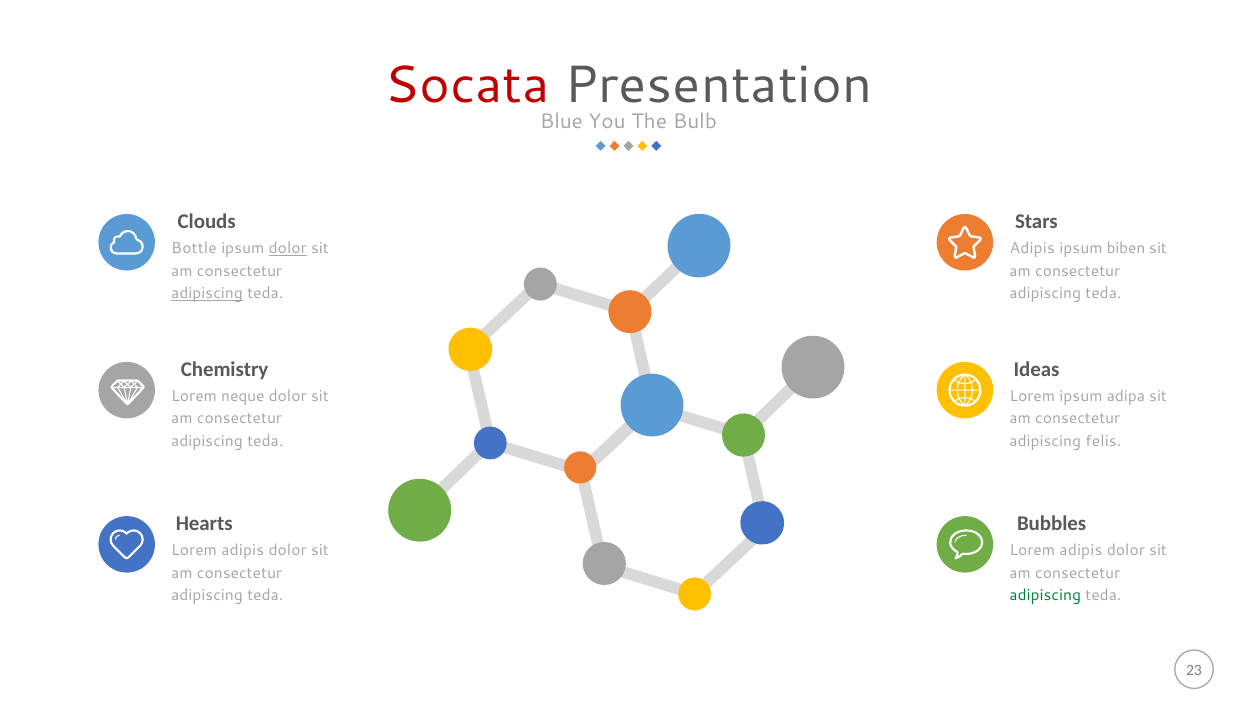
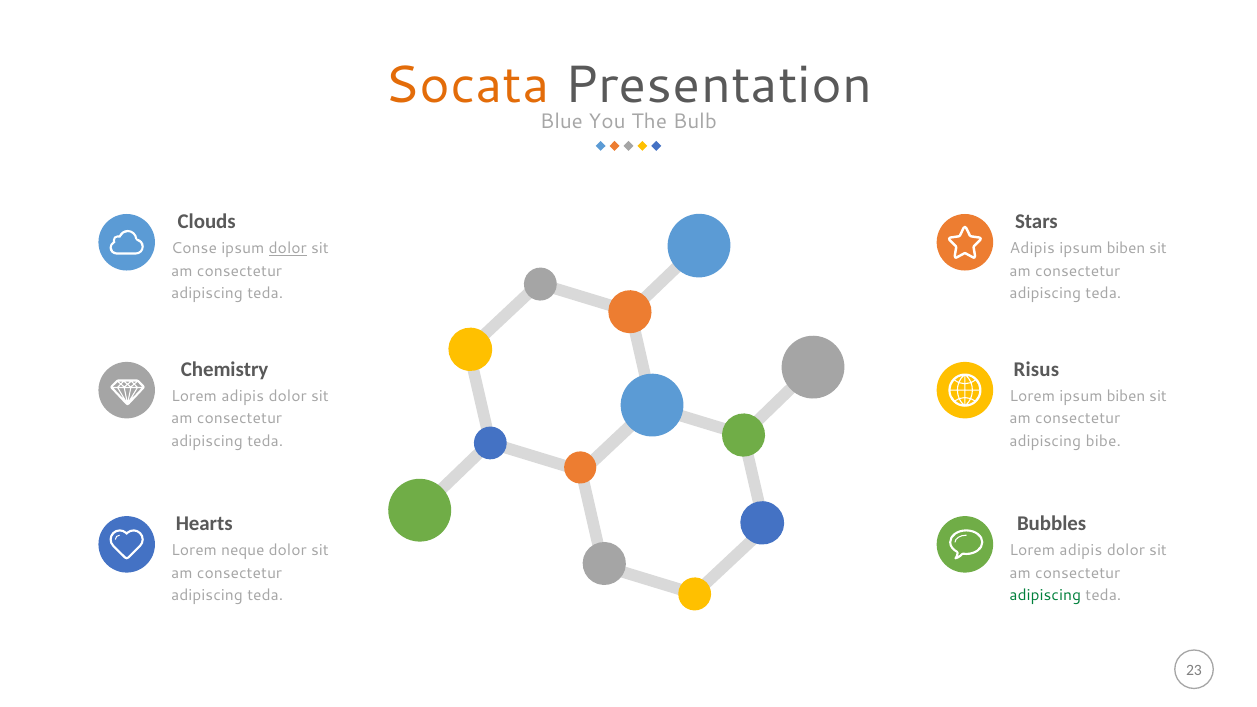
Socata colour: red -> orange
Bottle: Bottle -> Conse
adipiscing at (207, 294) underline: present -> none
Ideas: Ideas -> Risus
neque at (243, 396): neque -> adipis
Lorem ipsum adipa: adipa -> biben
felis: felis -> bibe
adipis at (243, 550): adipis -> neque
